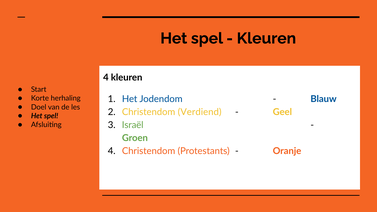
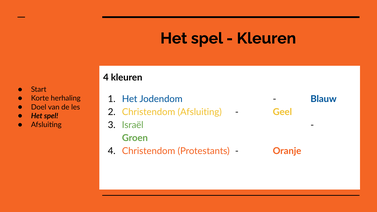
Christendom Verdiend: Verdiend -> Afsluiting
